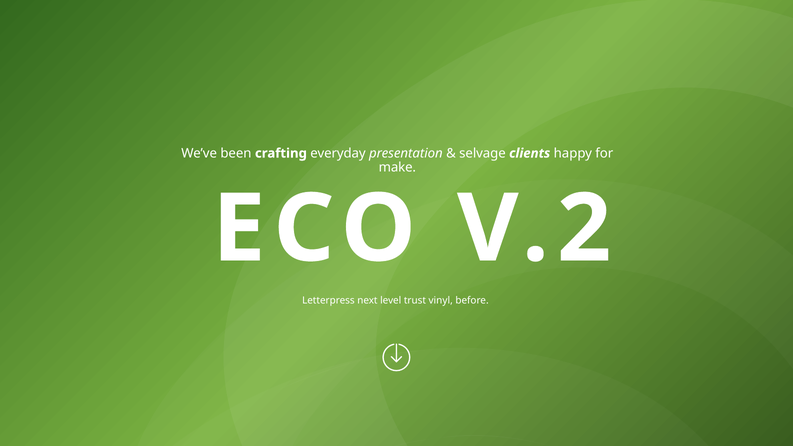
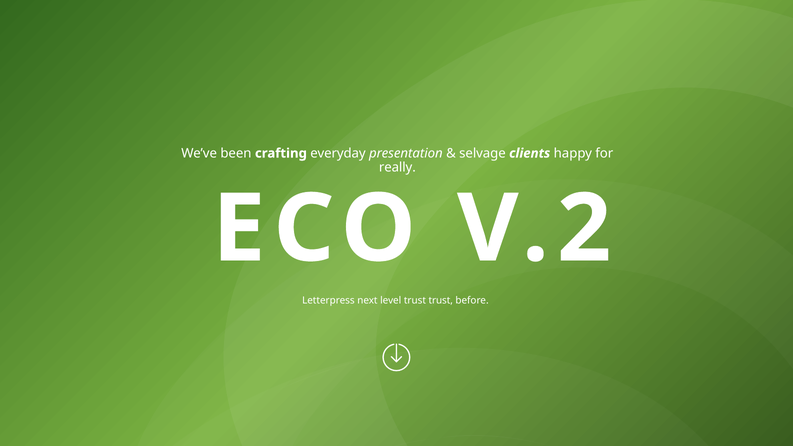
make: make -> really
vinyl at (441, 300): vinyl -> trust
